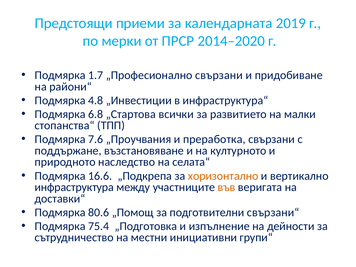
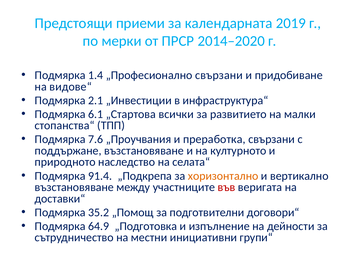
1.7: 1.7 -> 1.4
райони“: райони“ -> видове“
4.8: 4.8 -> 2.1
6.8: 6.8 -> 6.1
16.6: 16.6 -> 91.4
инфраструктура at (74, 187): инфраструктура -> възстановяване
във colour: orange -> red
80.6: 80.6 -> 35.2
свързани“: свързани“ -> договори“
75.4: 75.4 -> 64.9
